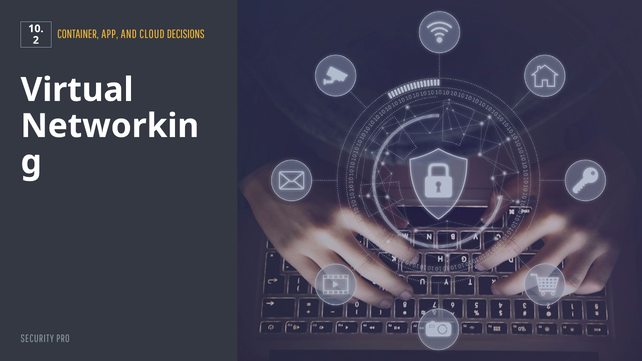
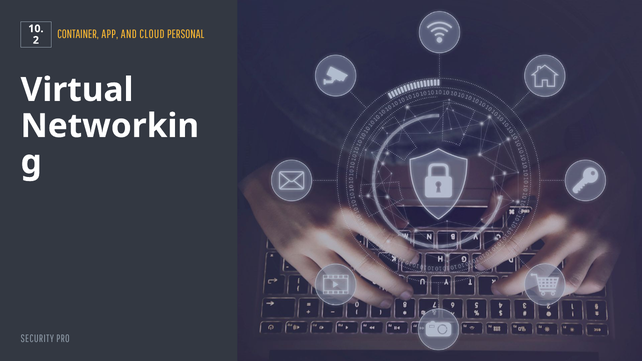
DECISIONS: DECISIONS -> PERSONAL
